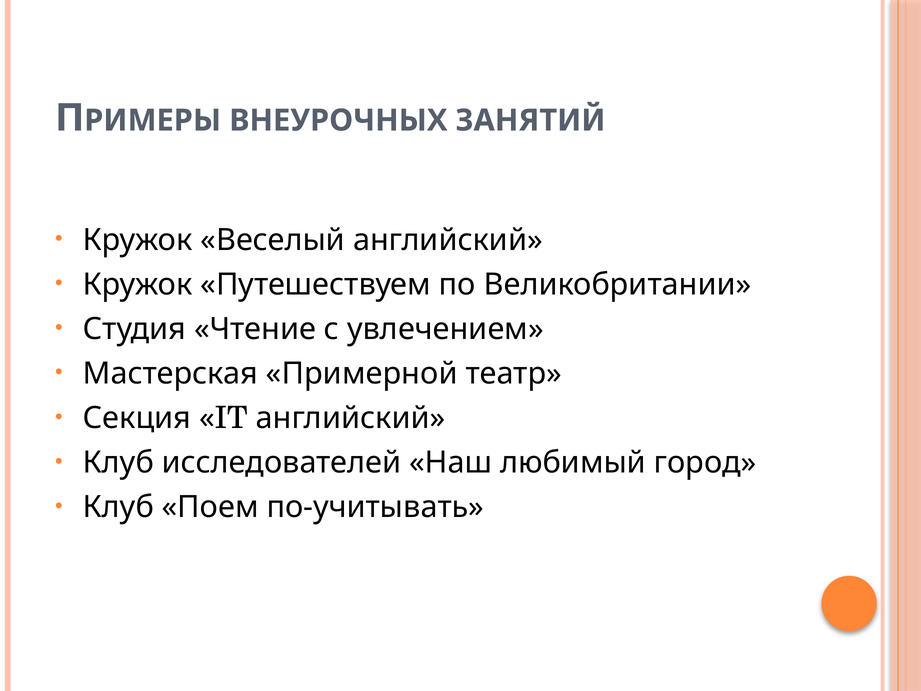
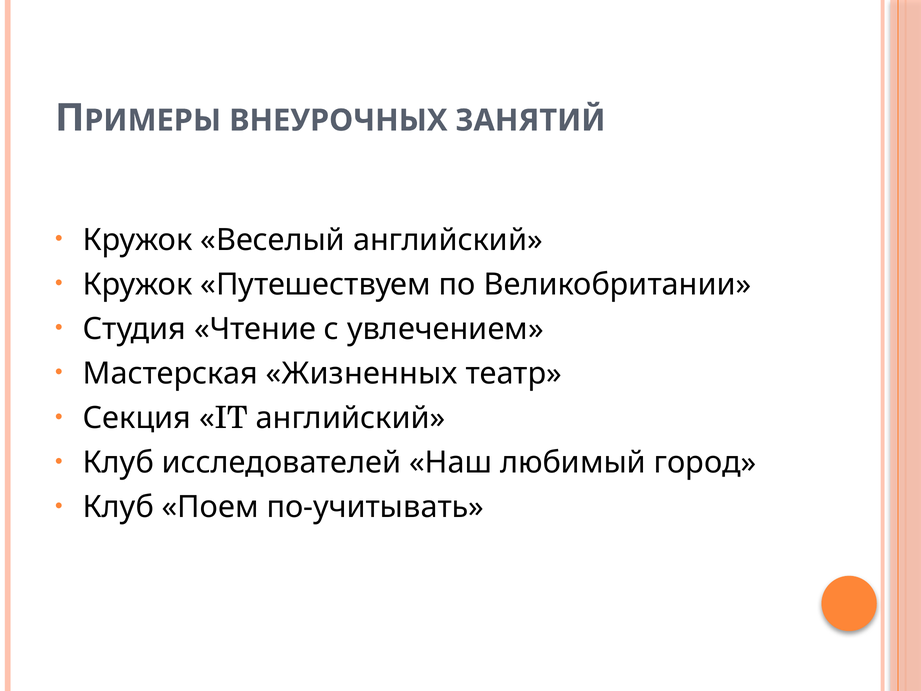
Примерной: Примерной -> Жизненных
